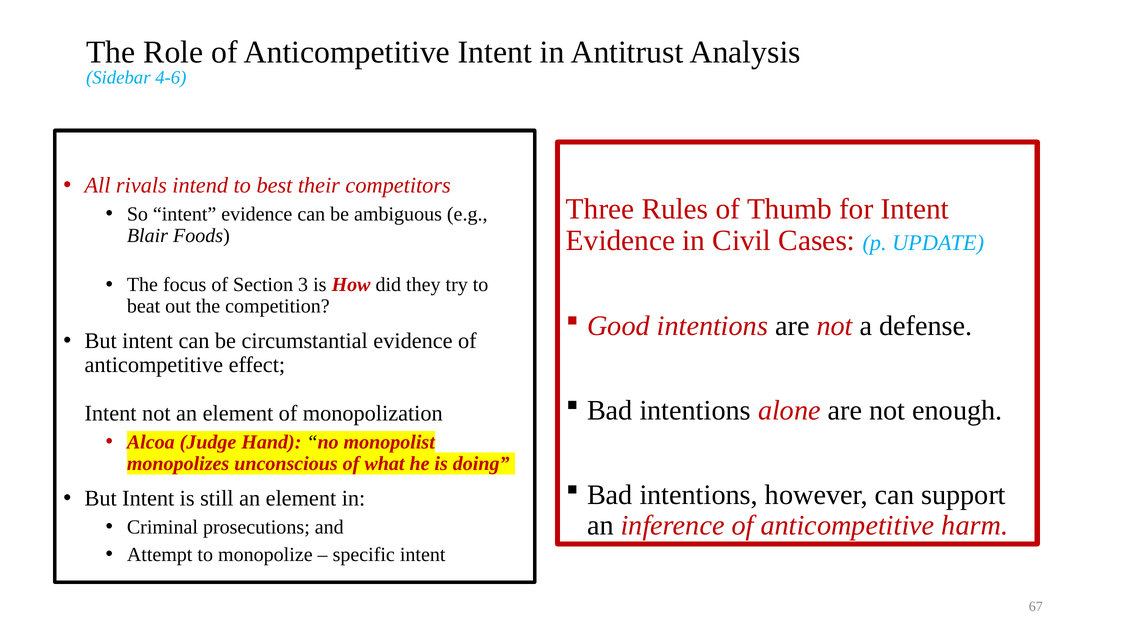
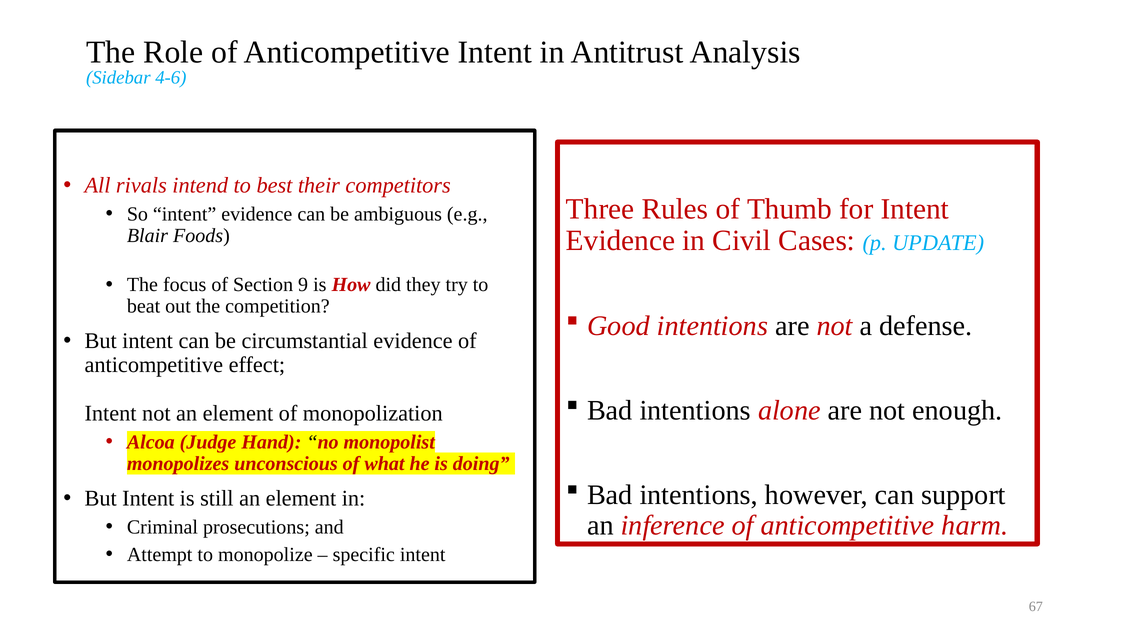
3: 3 -> 9
